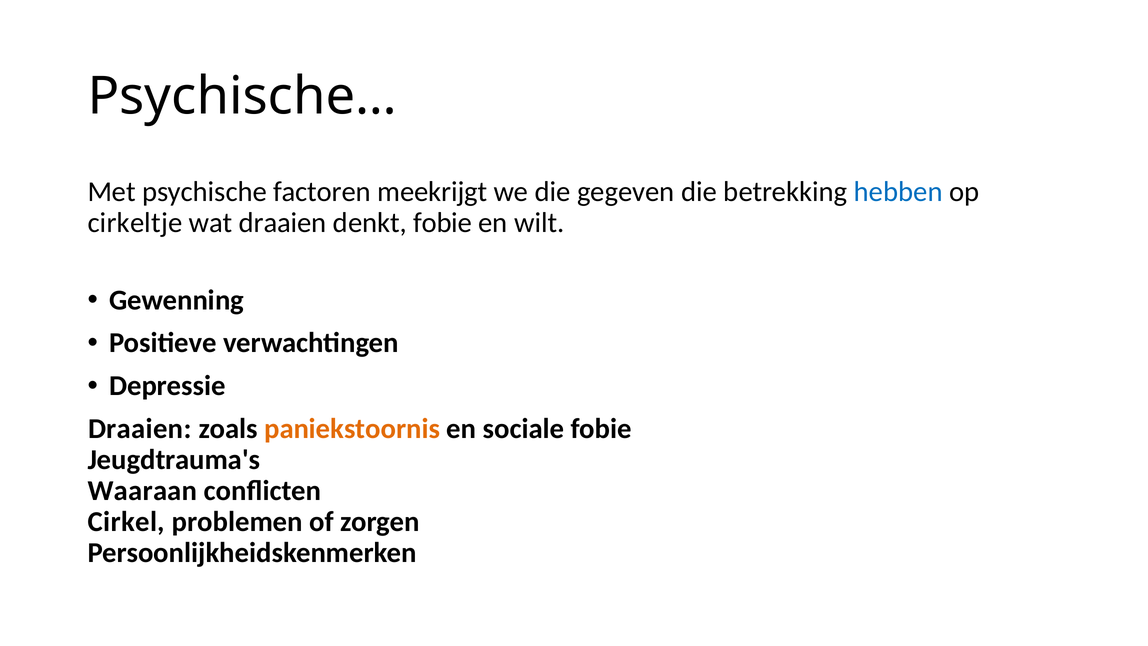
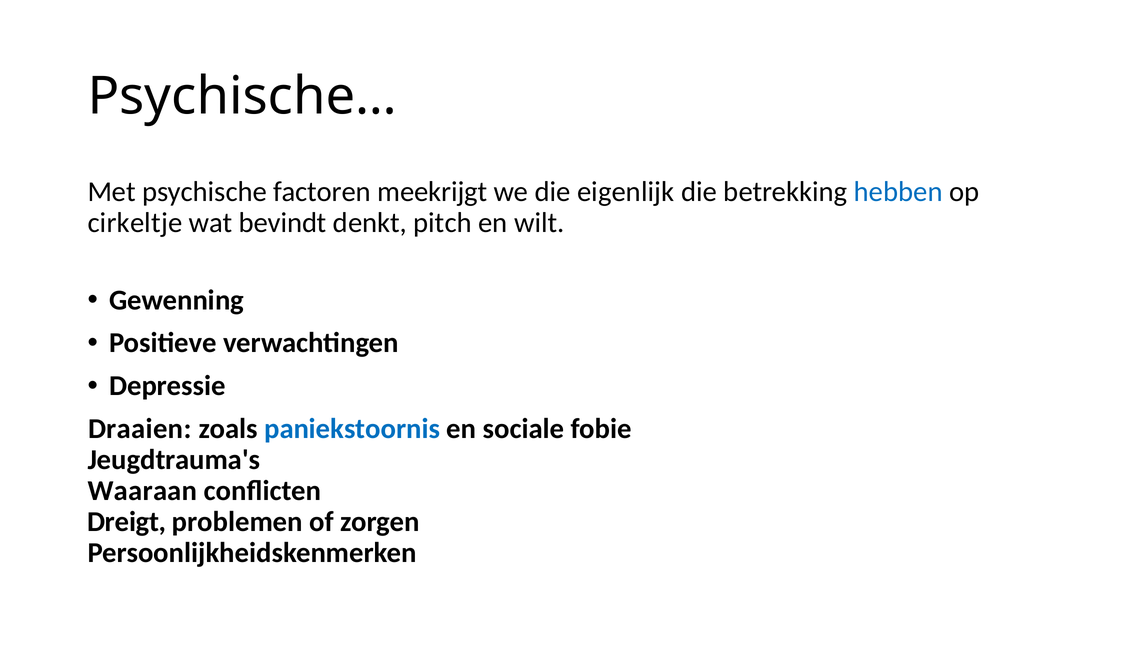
gegeven: gegeven -> eigenlijk
wat draaien: draaien -> bevindt
denkt fobie: fobie -> pitch
paniekstoornis colour: orange -> blue
Cirkel: Cirkel -> Dreigt
